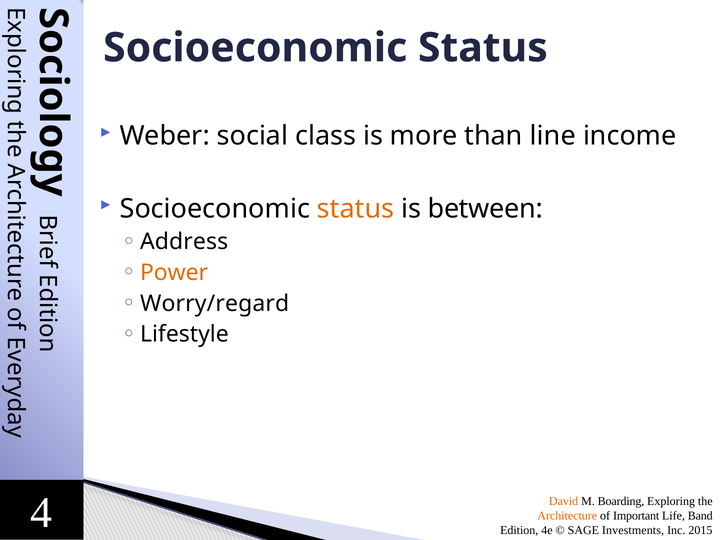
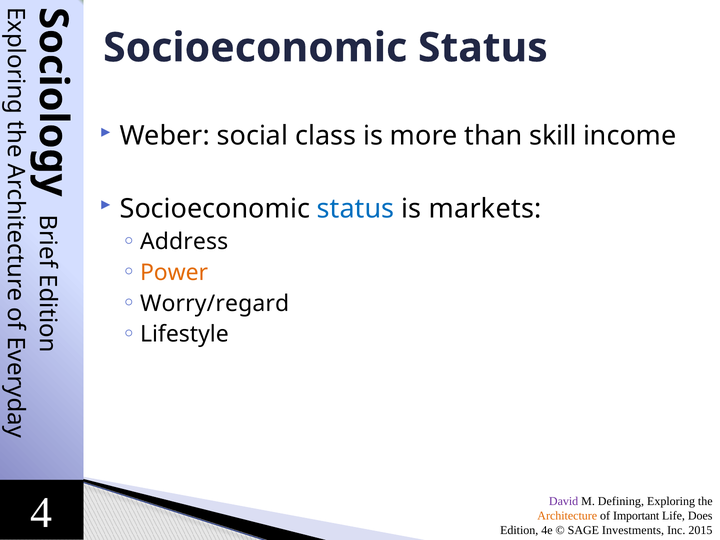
line: line -> skill
status at (356, 209) colour: orange -> blue
between: between -> markets
David colour: orange -> purple
Boarding: Boarding -> Defining
Band: Band -> Does
